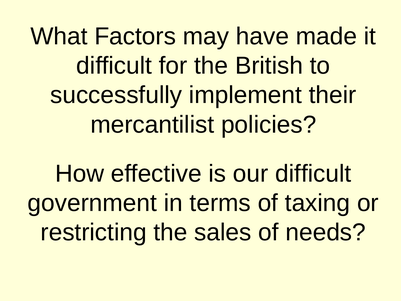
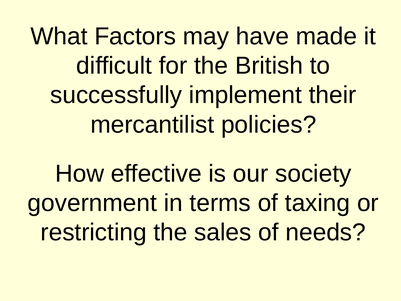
our difficult: difficult -> society
